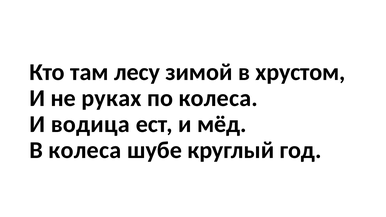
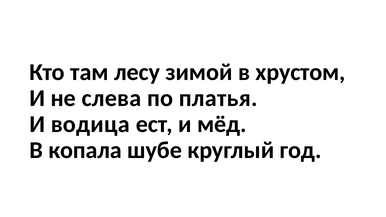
руках: руках -> слева
по колеса: колеса -> платья
В колеса: колеса -> копала
